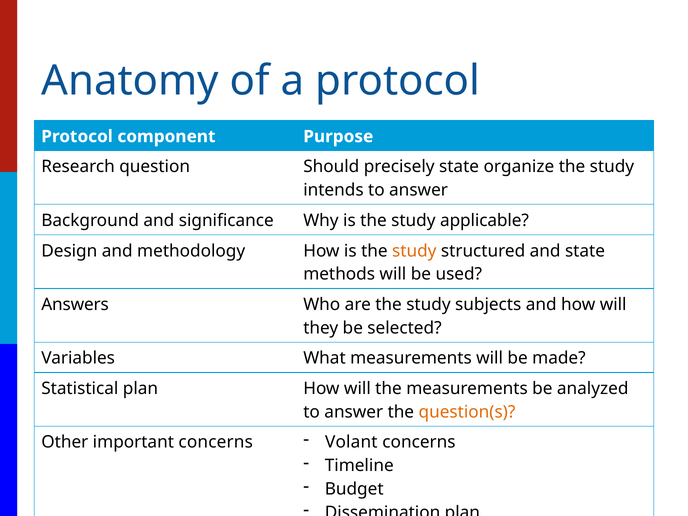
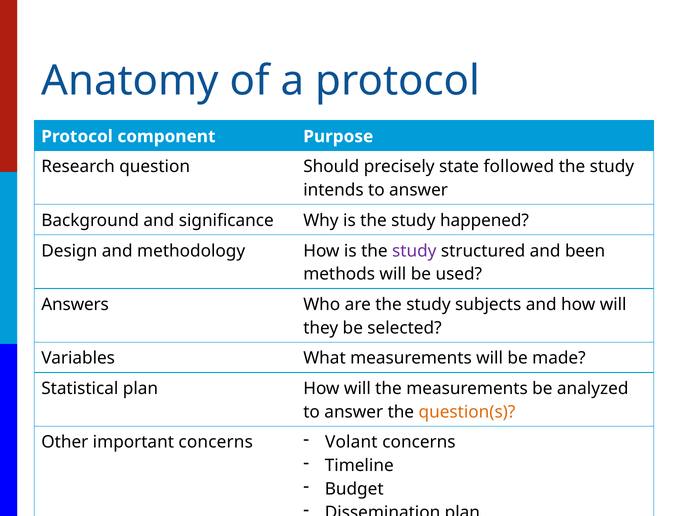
organize: organize -> followed
applicable: applicable -> happened
study at (414, 251) colour: orange -> purple
and state: state -> been
